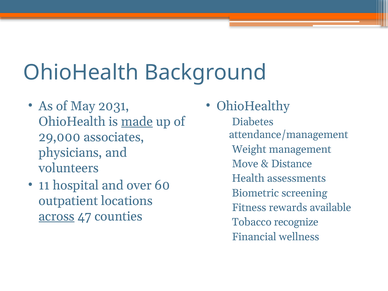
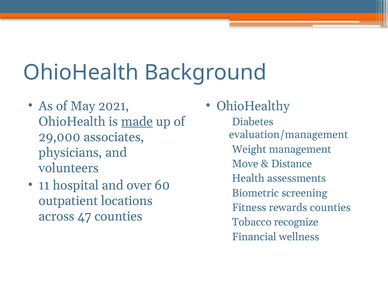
2031: 2031 -> 2021
attendance/management: attendance/management -> evaluation/management
rewards available: available -> counties
across underline: present -> none
